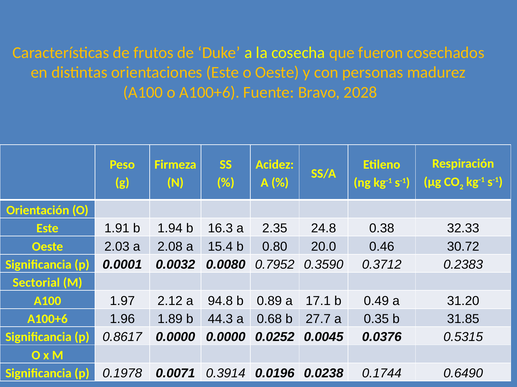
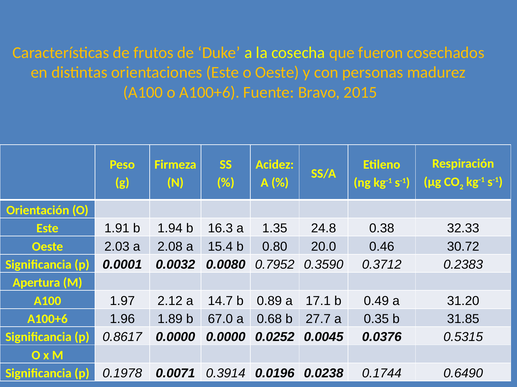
2028: 2028 -> 2015
2.35: 2.35 -> 1.35
Sectorial: Sectorial -> Apertura
94.8: 94.8 -> 14.7
44.3: 44.3 -> 67.0
